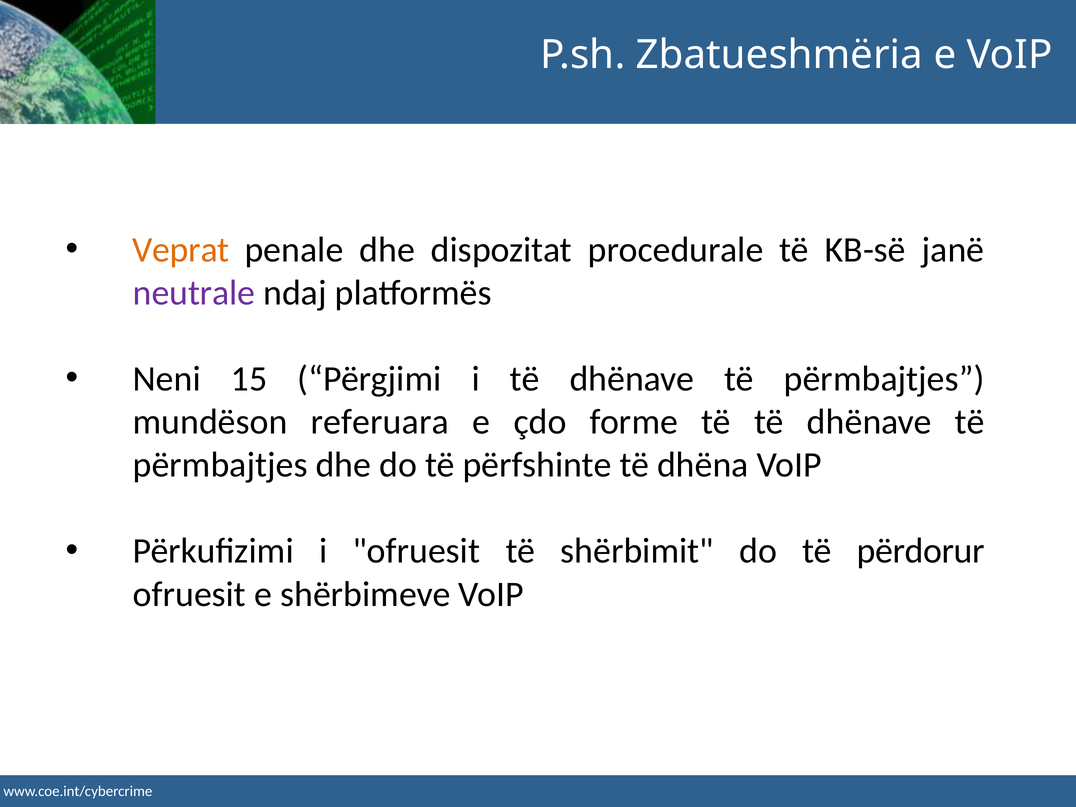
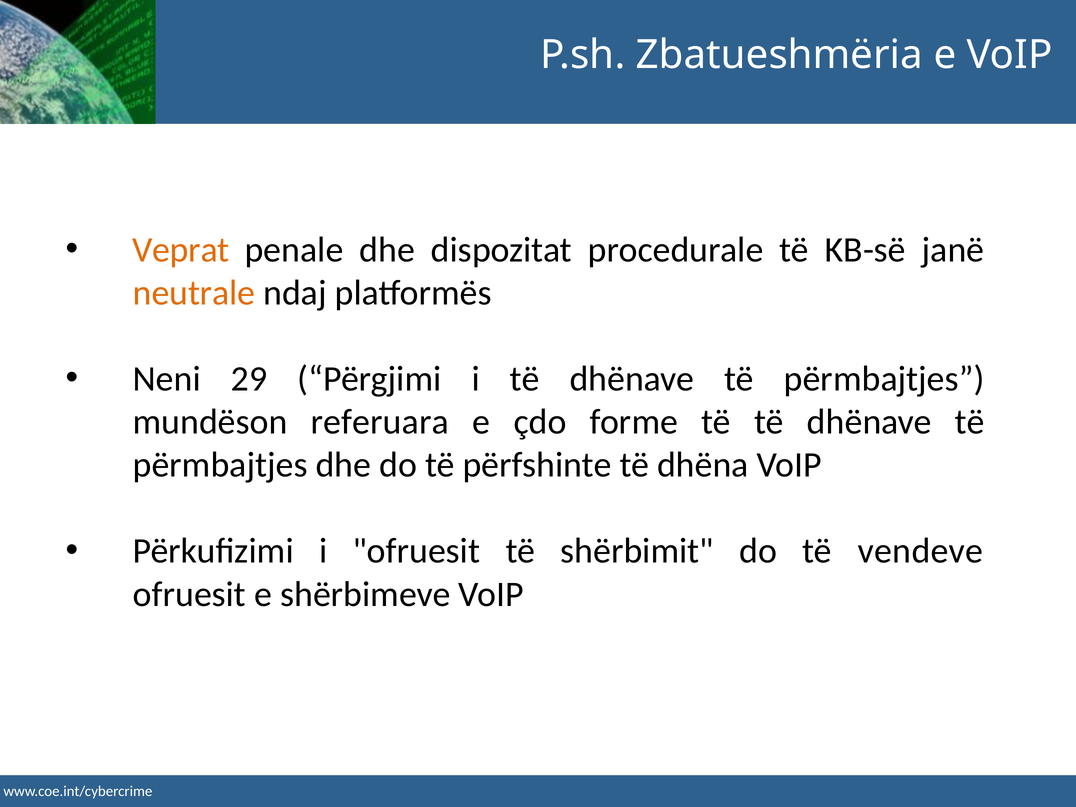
neutrale colour: purple -> orange
15: 15 -> 29
përdorur: përdorur -> vendeve
